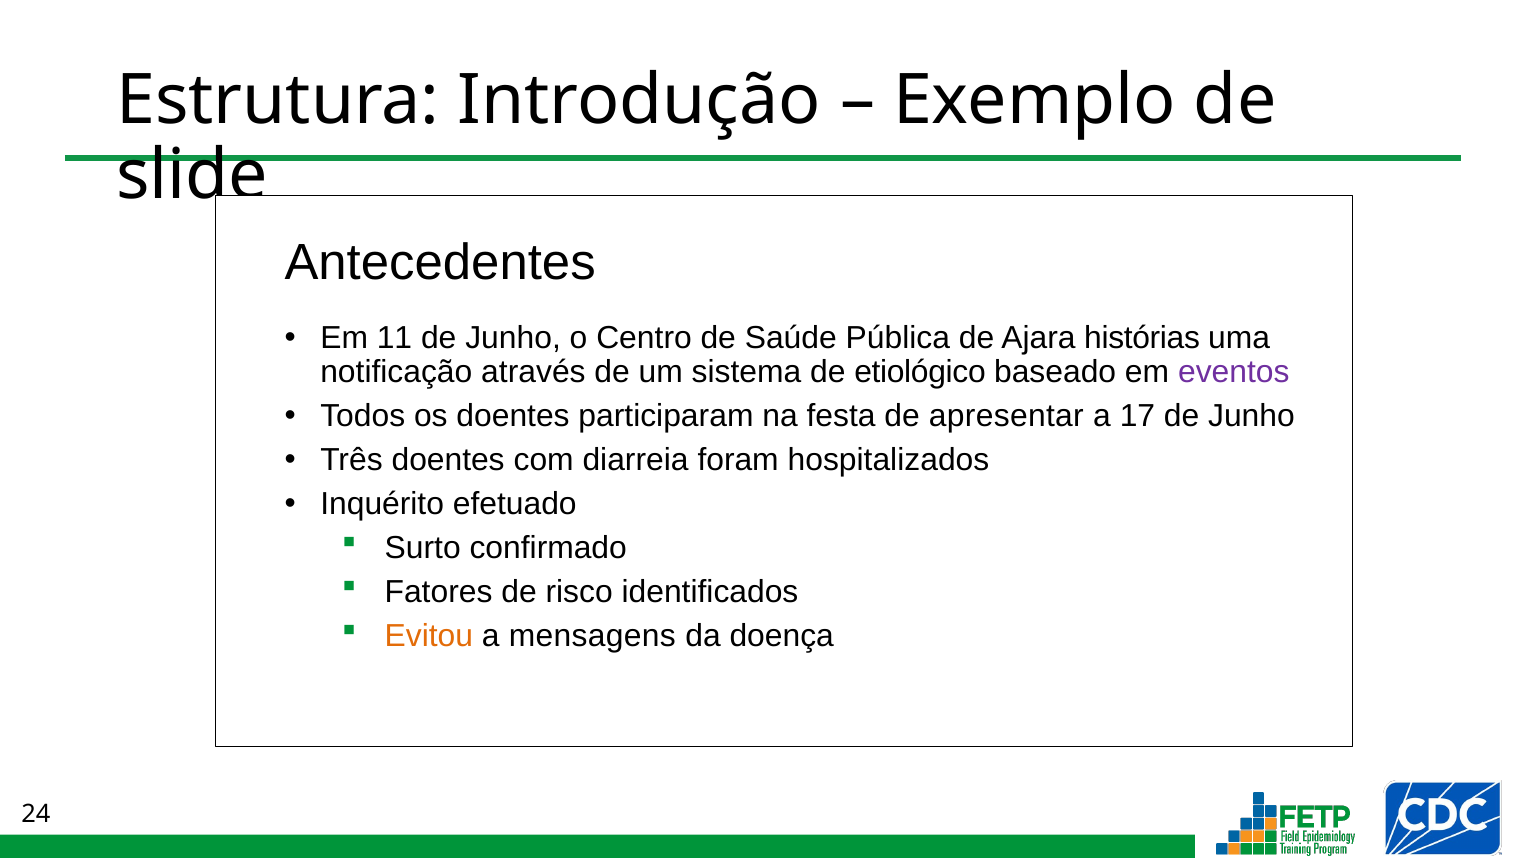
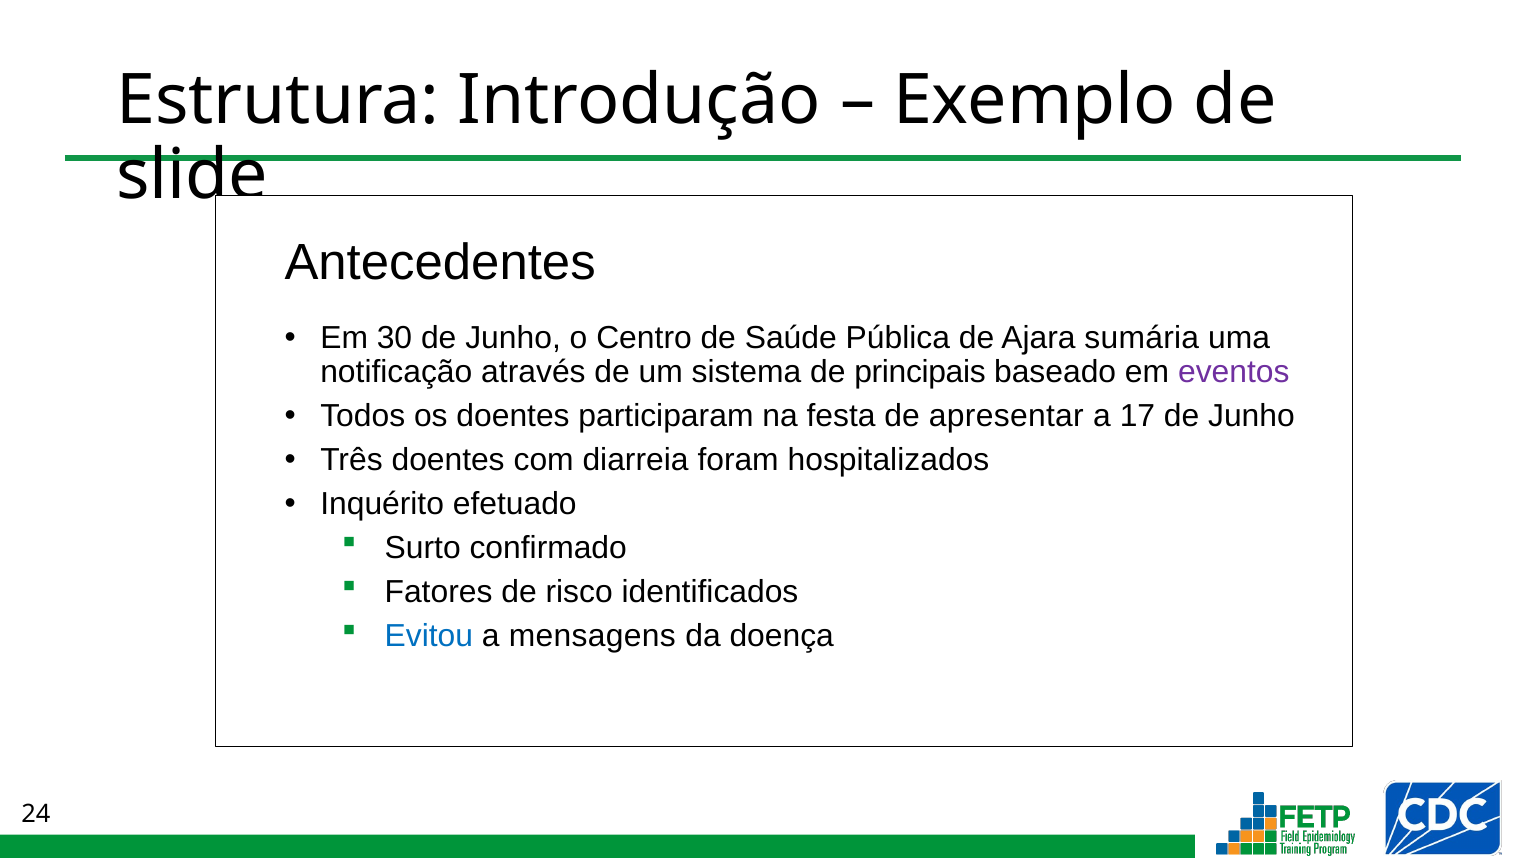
11: 11 -> 30
histórias: histórias -> sumária
etiológico: etiológico -> principais
Evitou colour: orange -> blue
